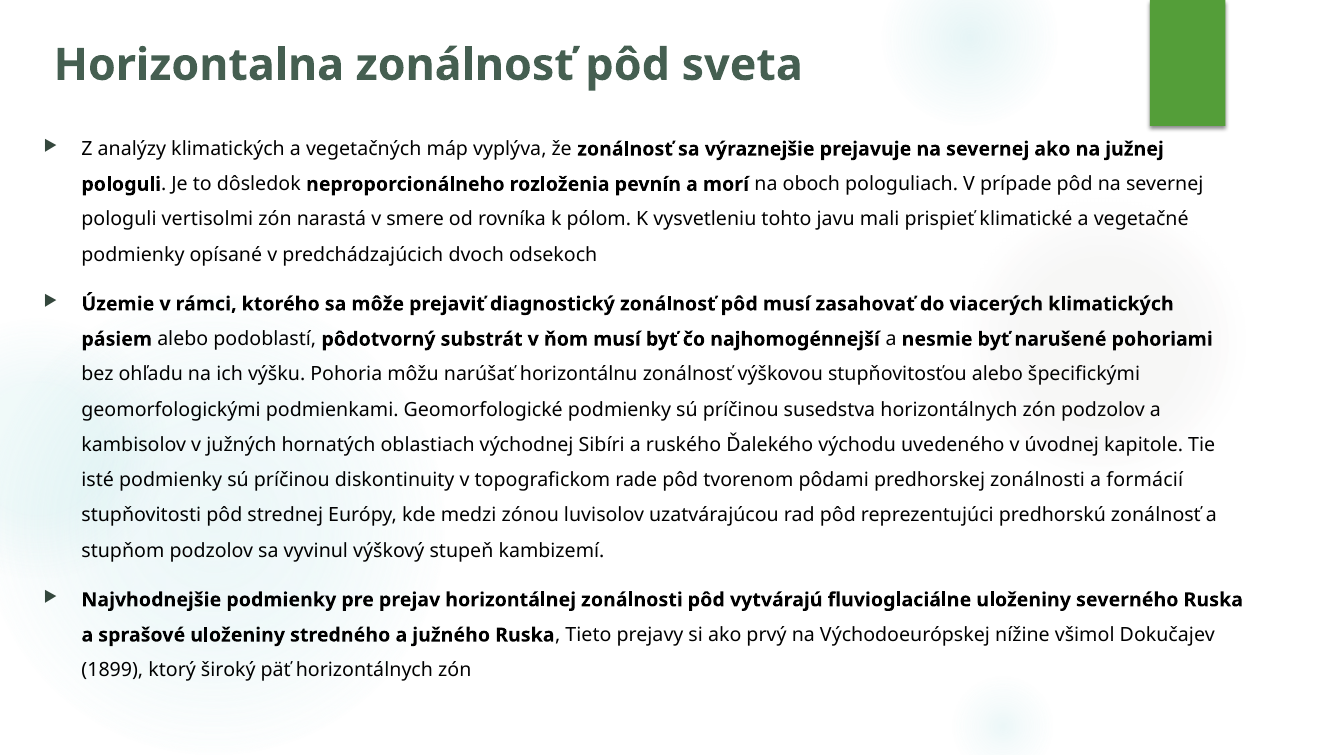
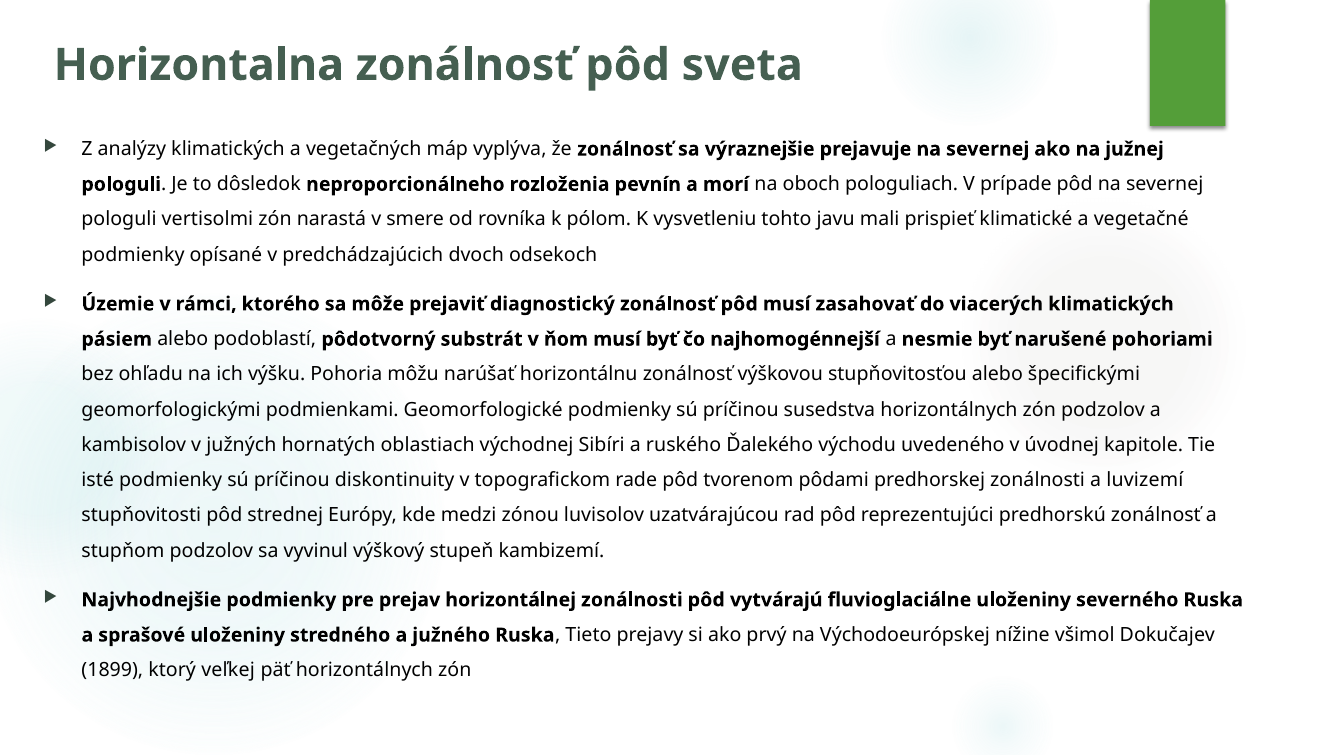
formácií: formácií -> luvizemí
široký: široký -> veľkej
